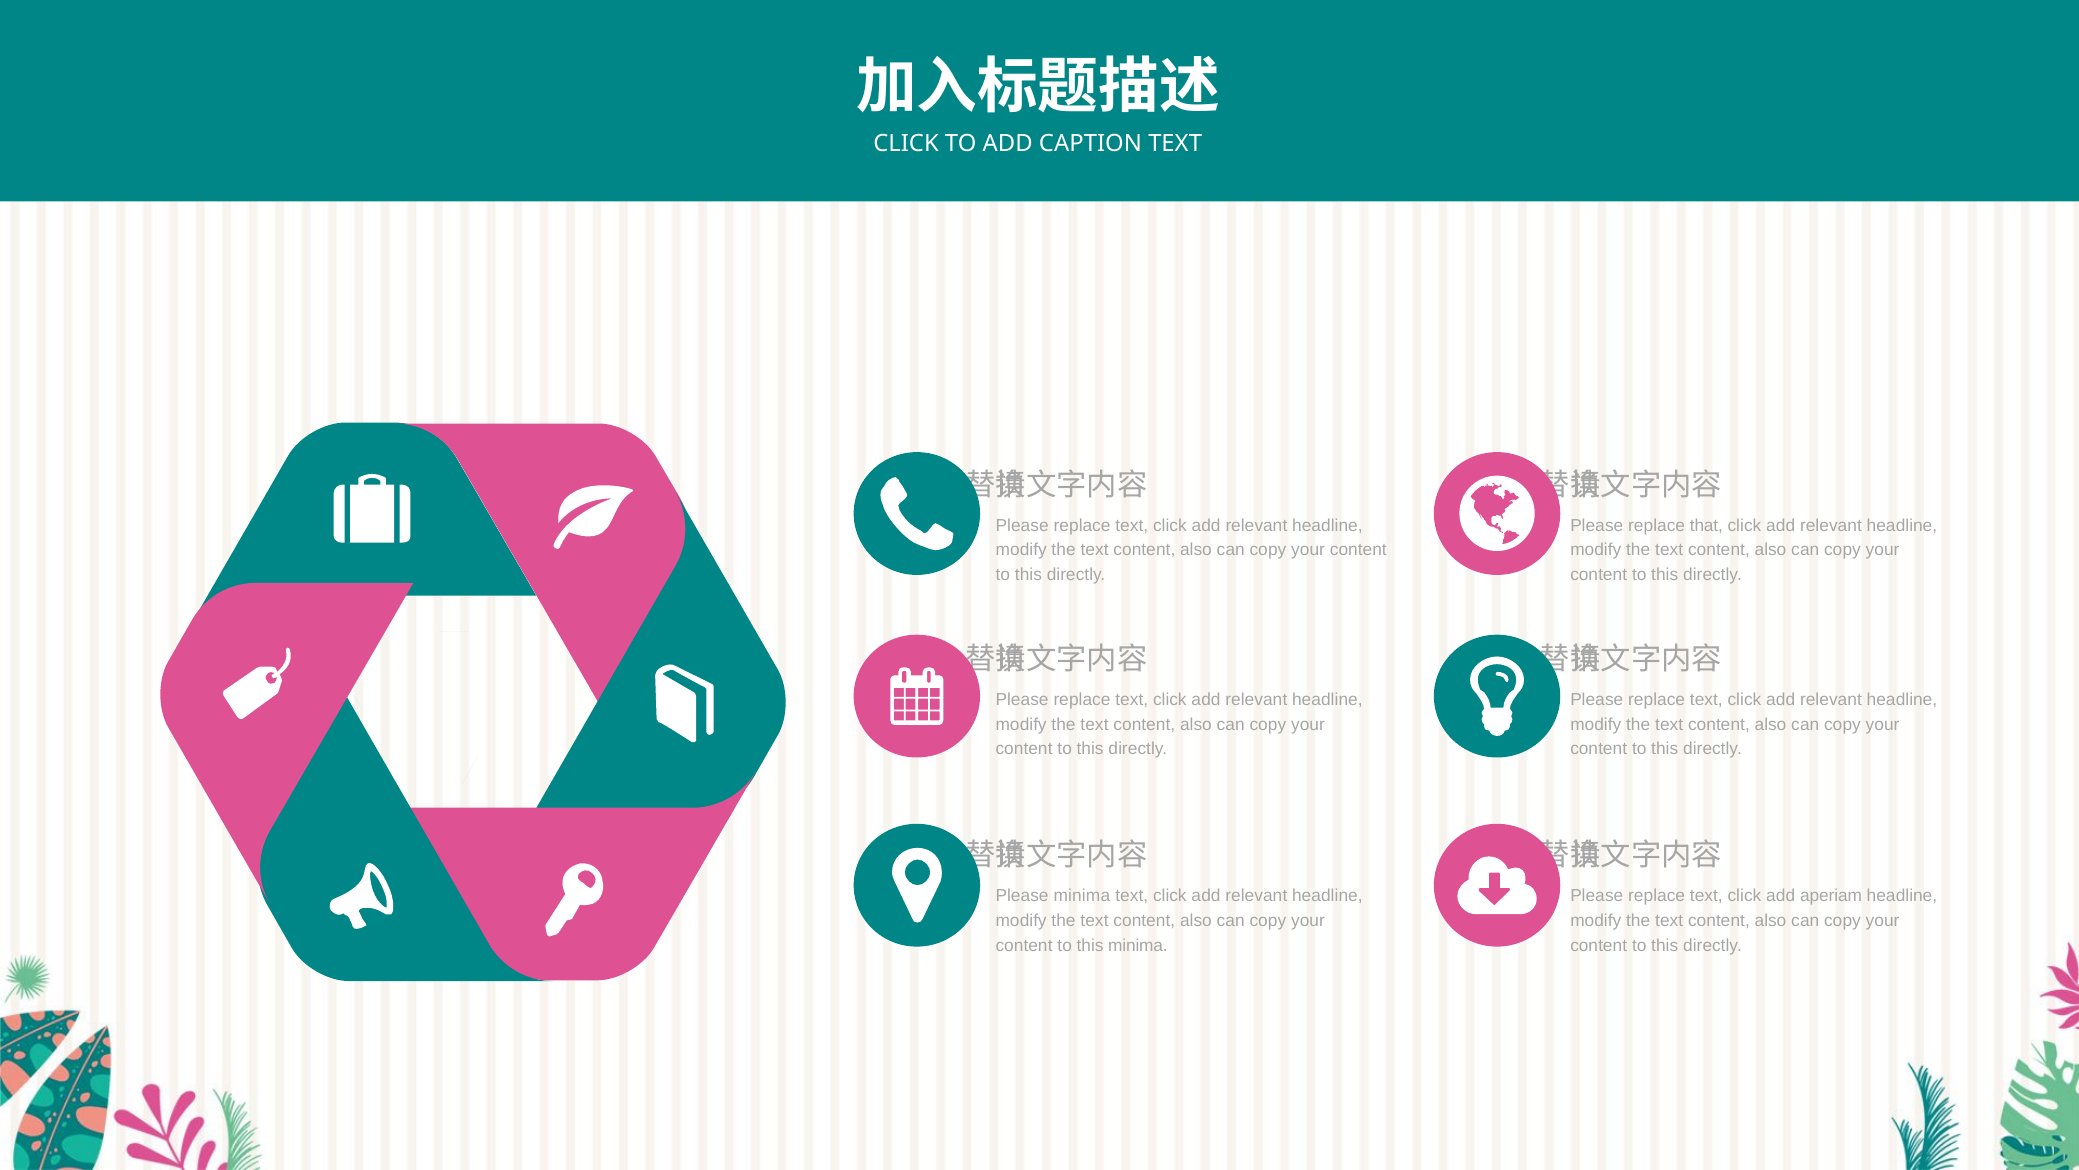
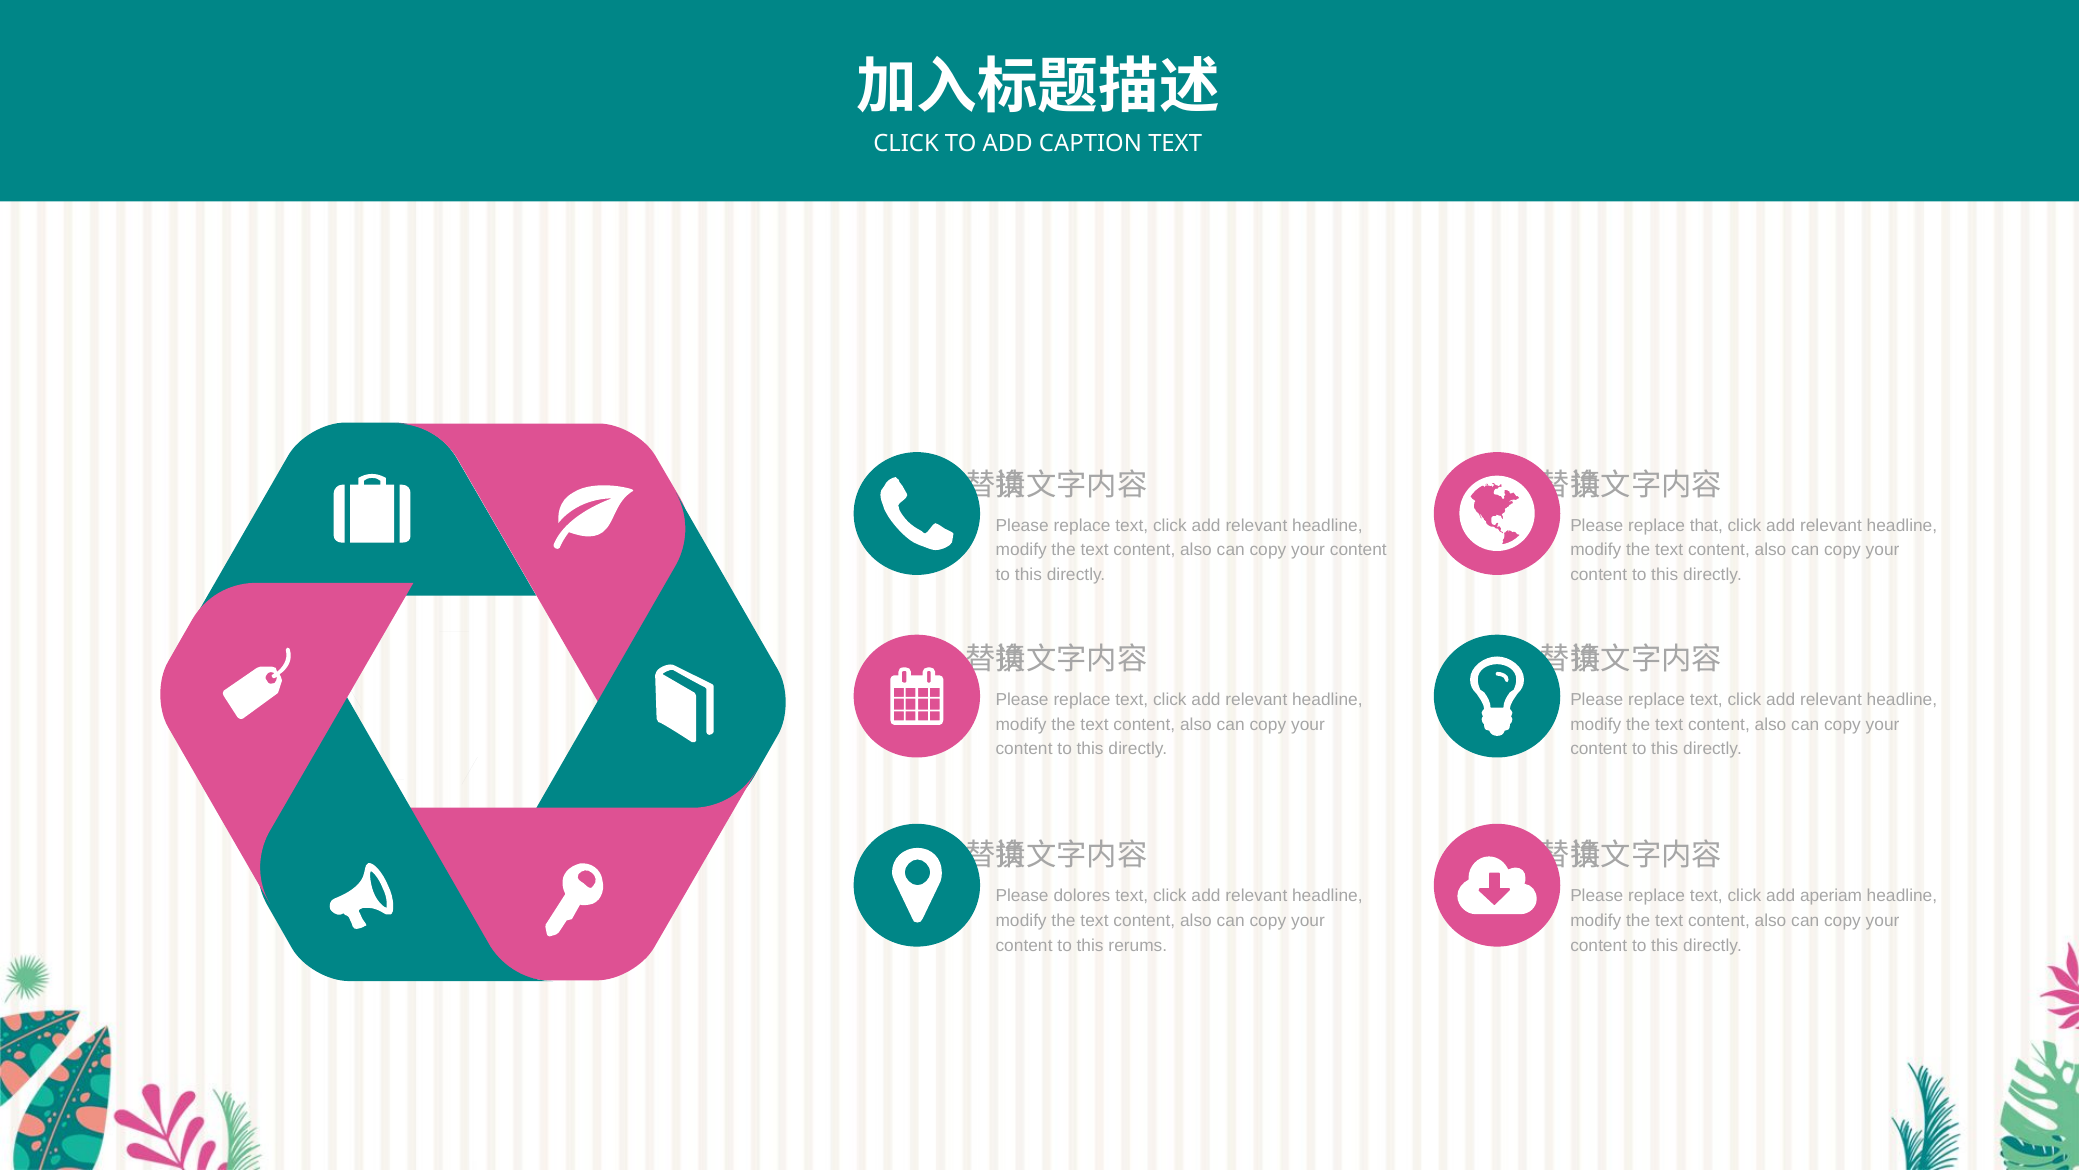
Please minima: minima -> dolores
this minima: minima -> rerums
